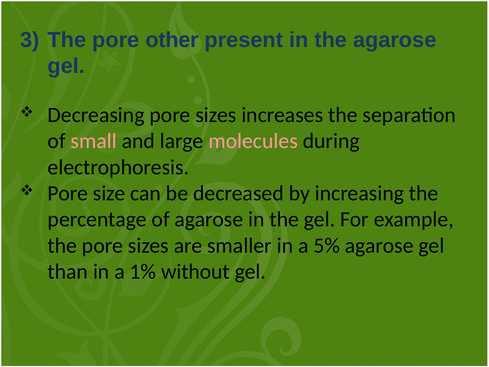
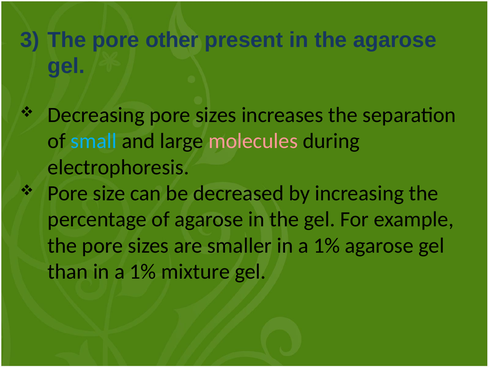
small colour: pink -> light blue
smaller in a 5%: 5% -> 1%
without: without -> mixture
